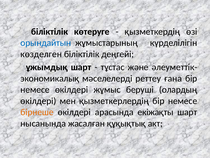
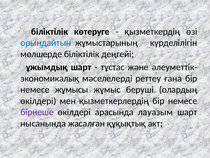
көзделген: көзделген -> мөлшерде
немесе өкілдері: өкілдері -> жұмысы
бірнеше colour: orange -> purple
екiжақты: екiжақты -> лауазым
